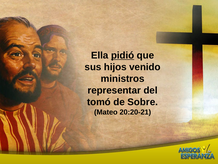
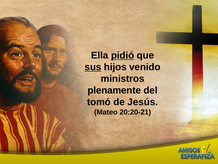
sus underline: none -> present
representar: representar -> plenamente
Sobre: Sobre -> Jesús
